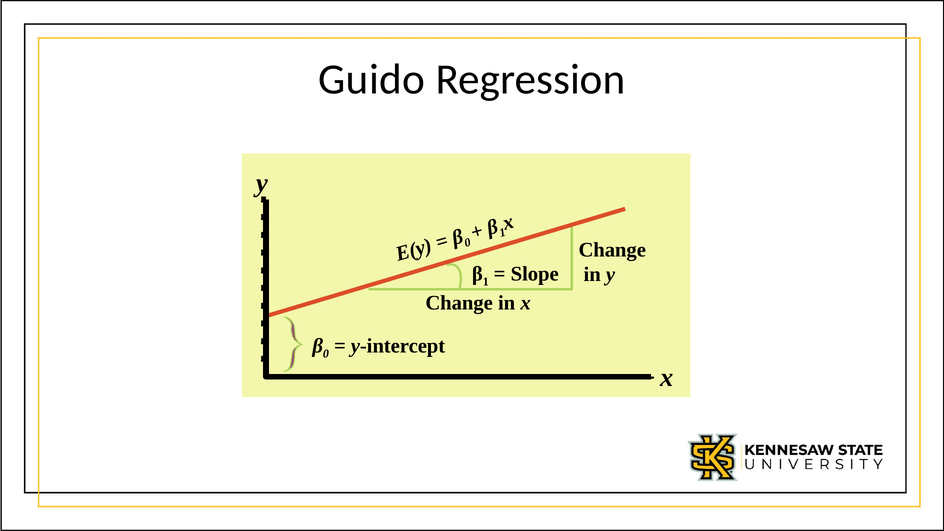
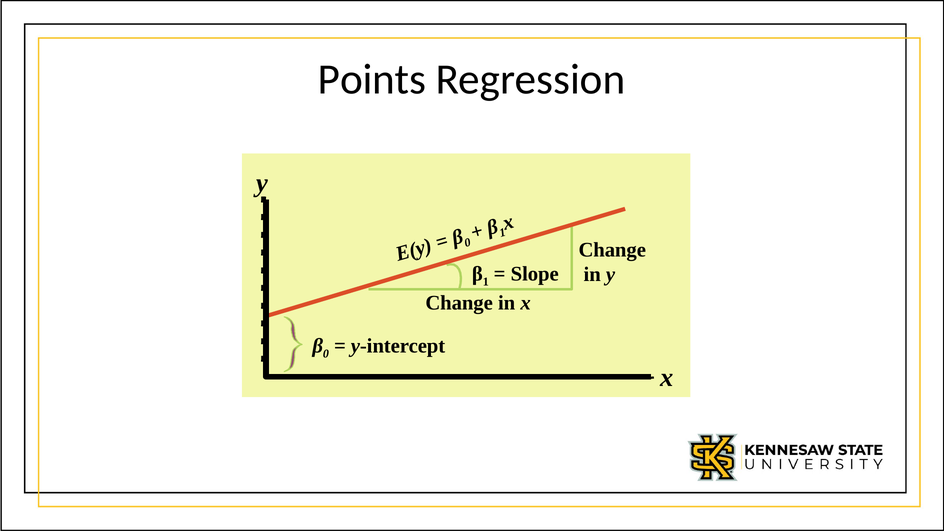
Guido: Guido -> Points
